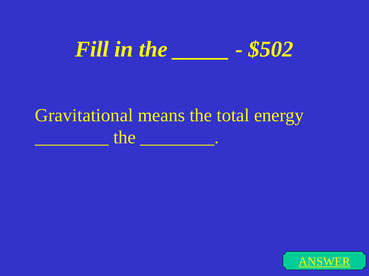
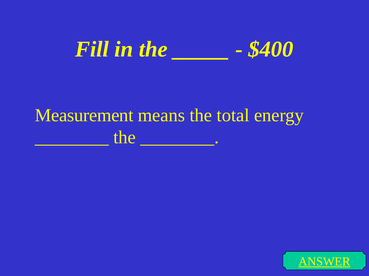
$502: $502 -> $400
Gravitational: Gravitational -> Measurement
